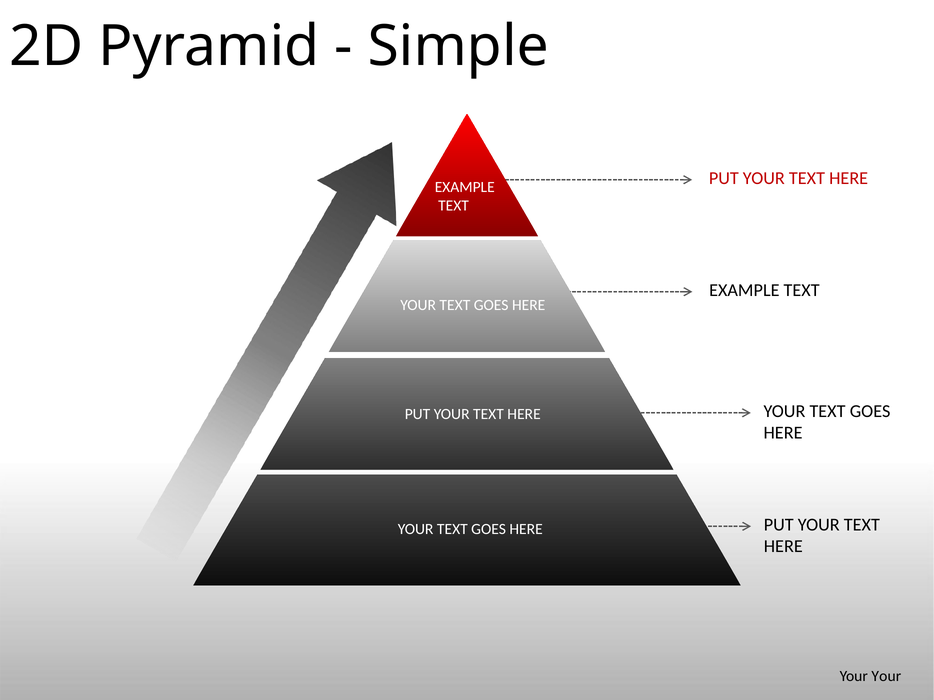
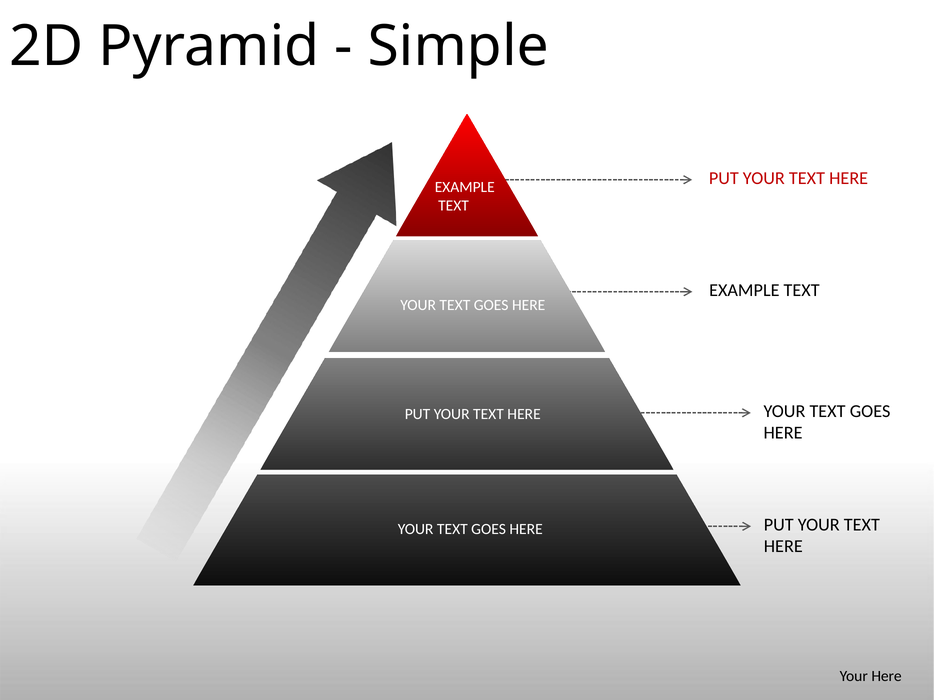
Your Your: Your -> Here
